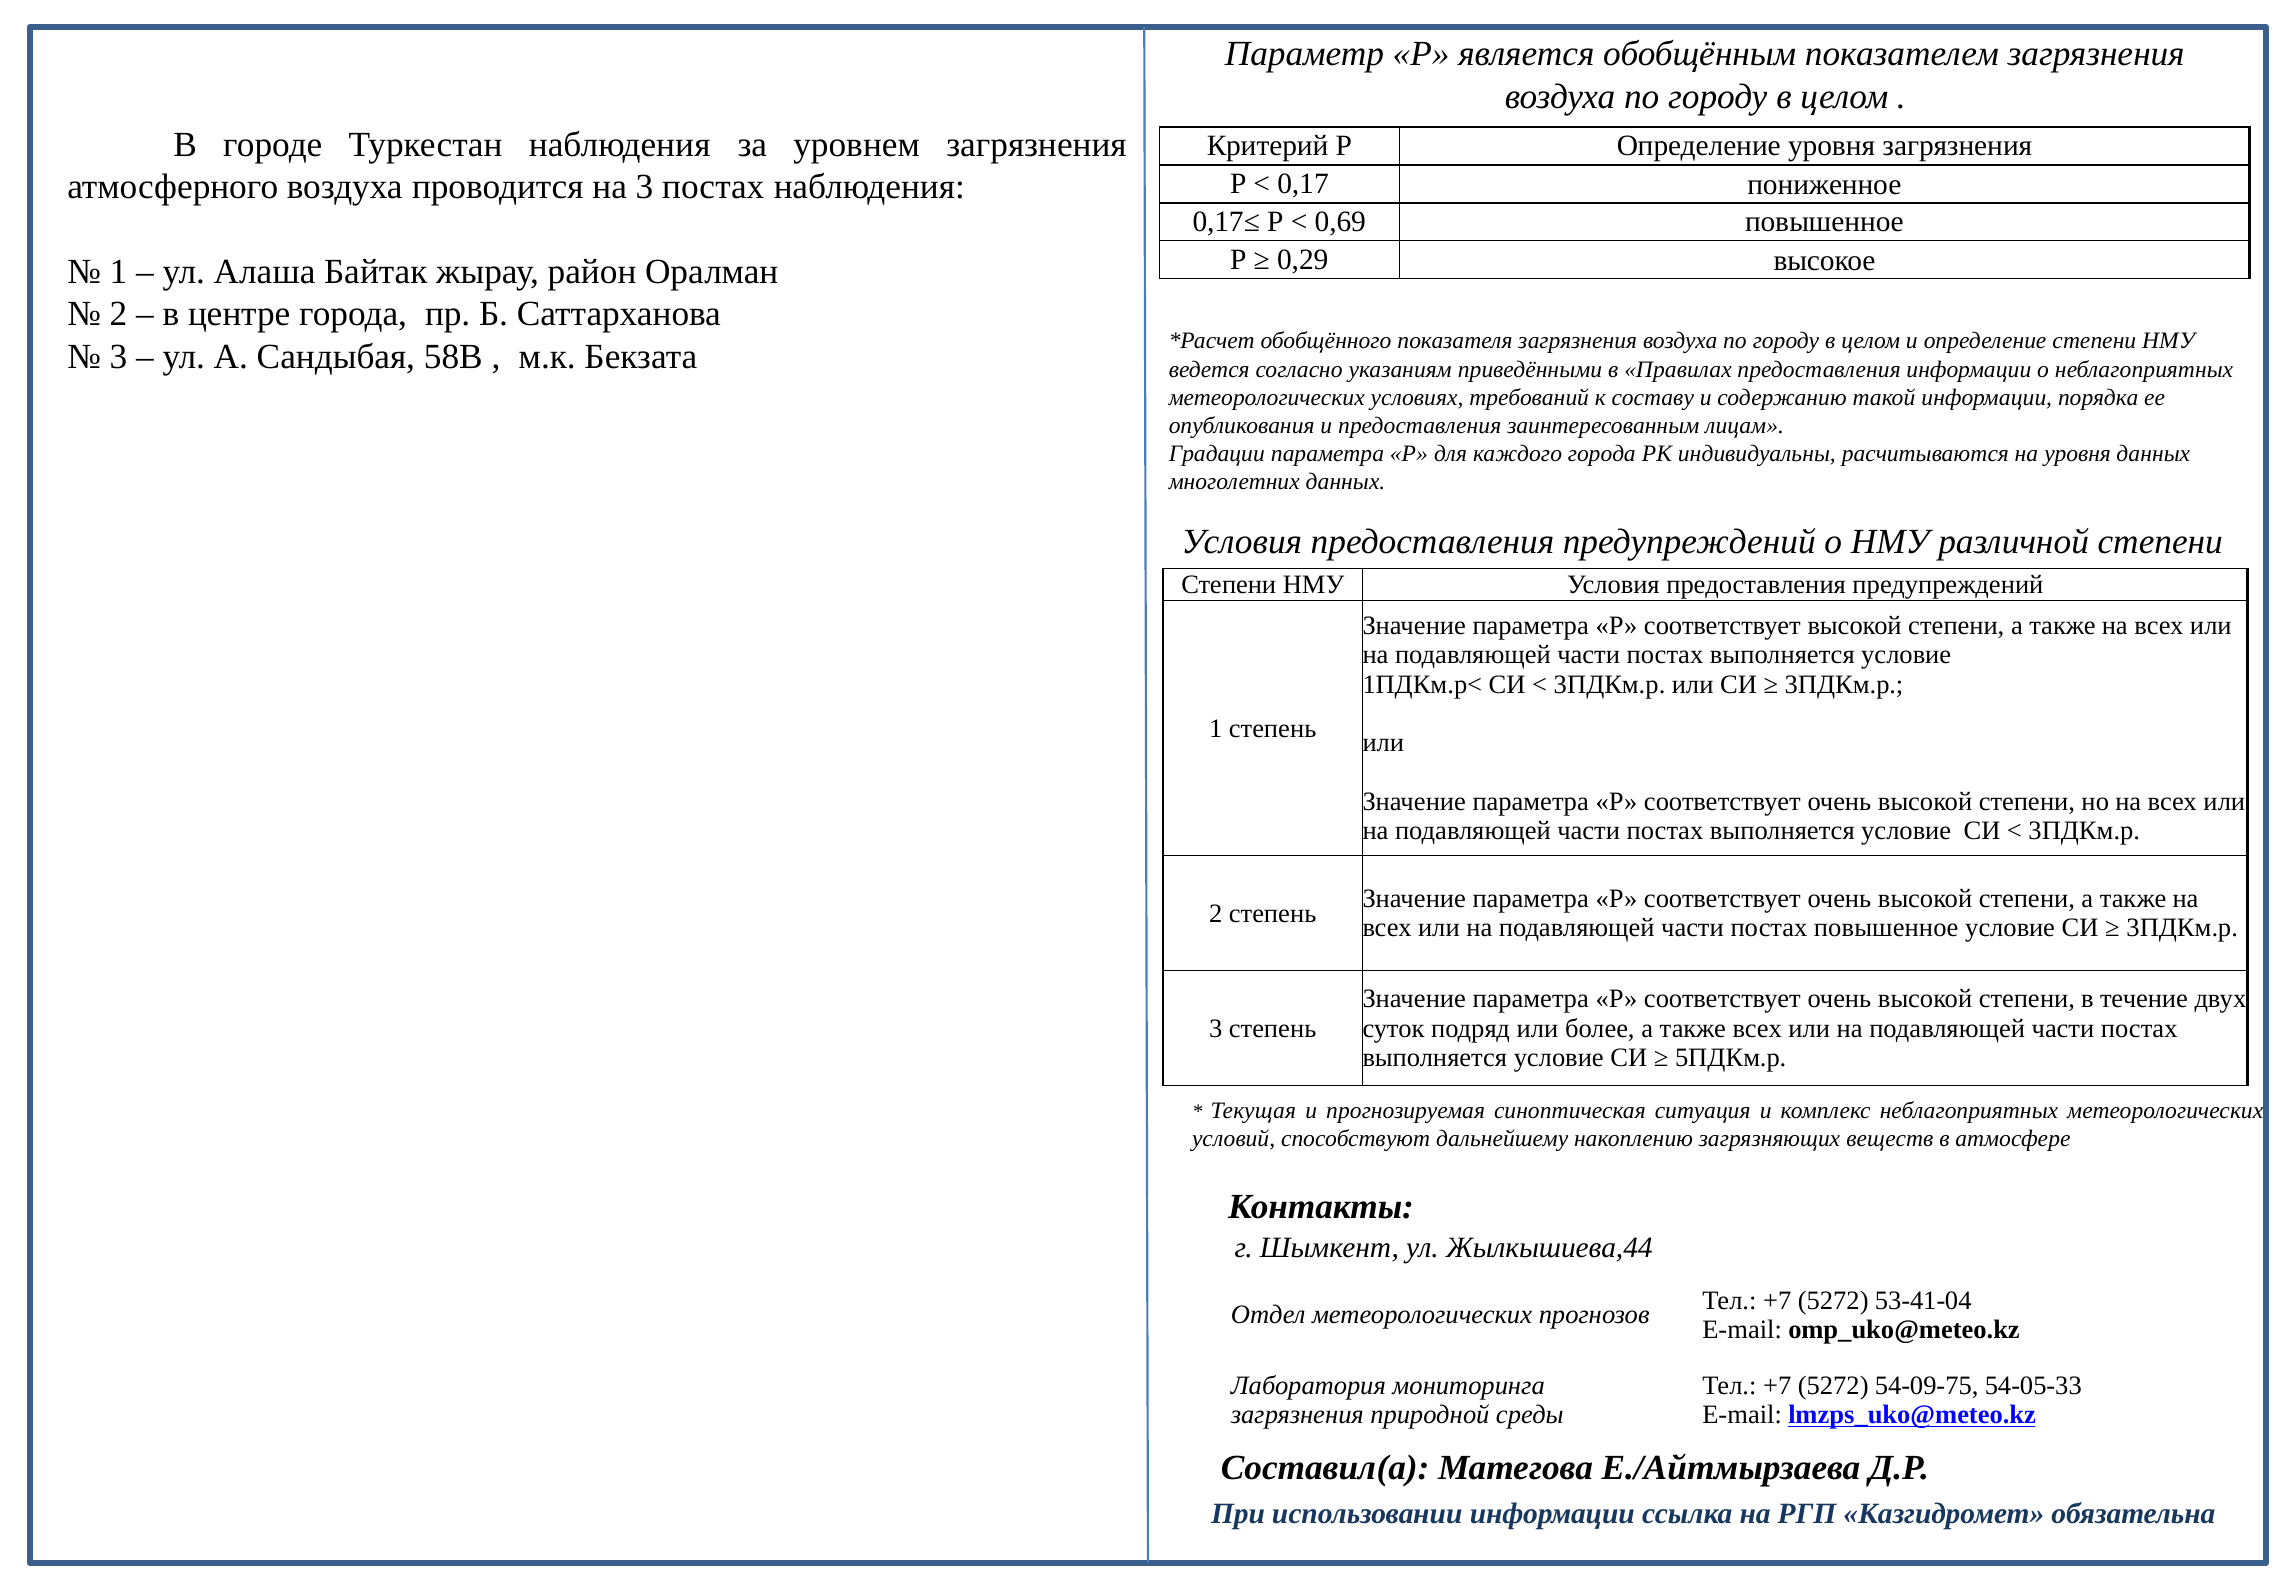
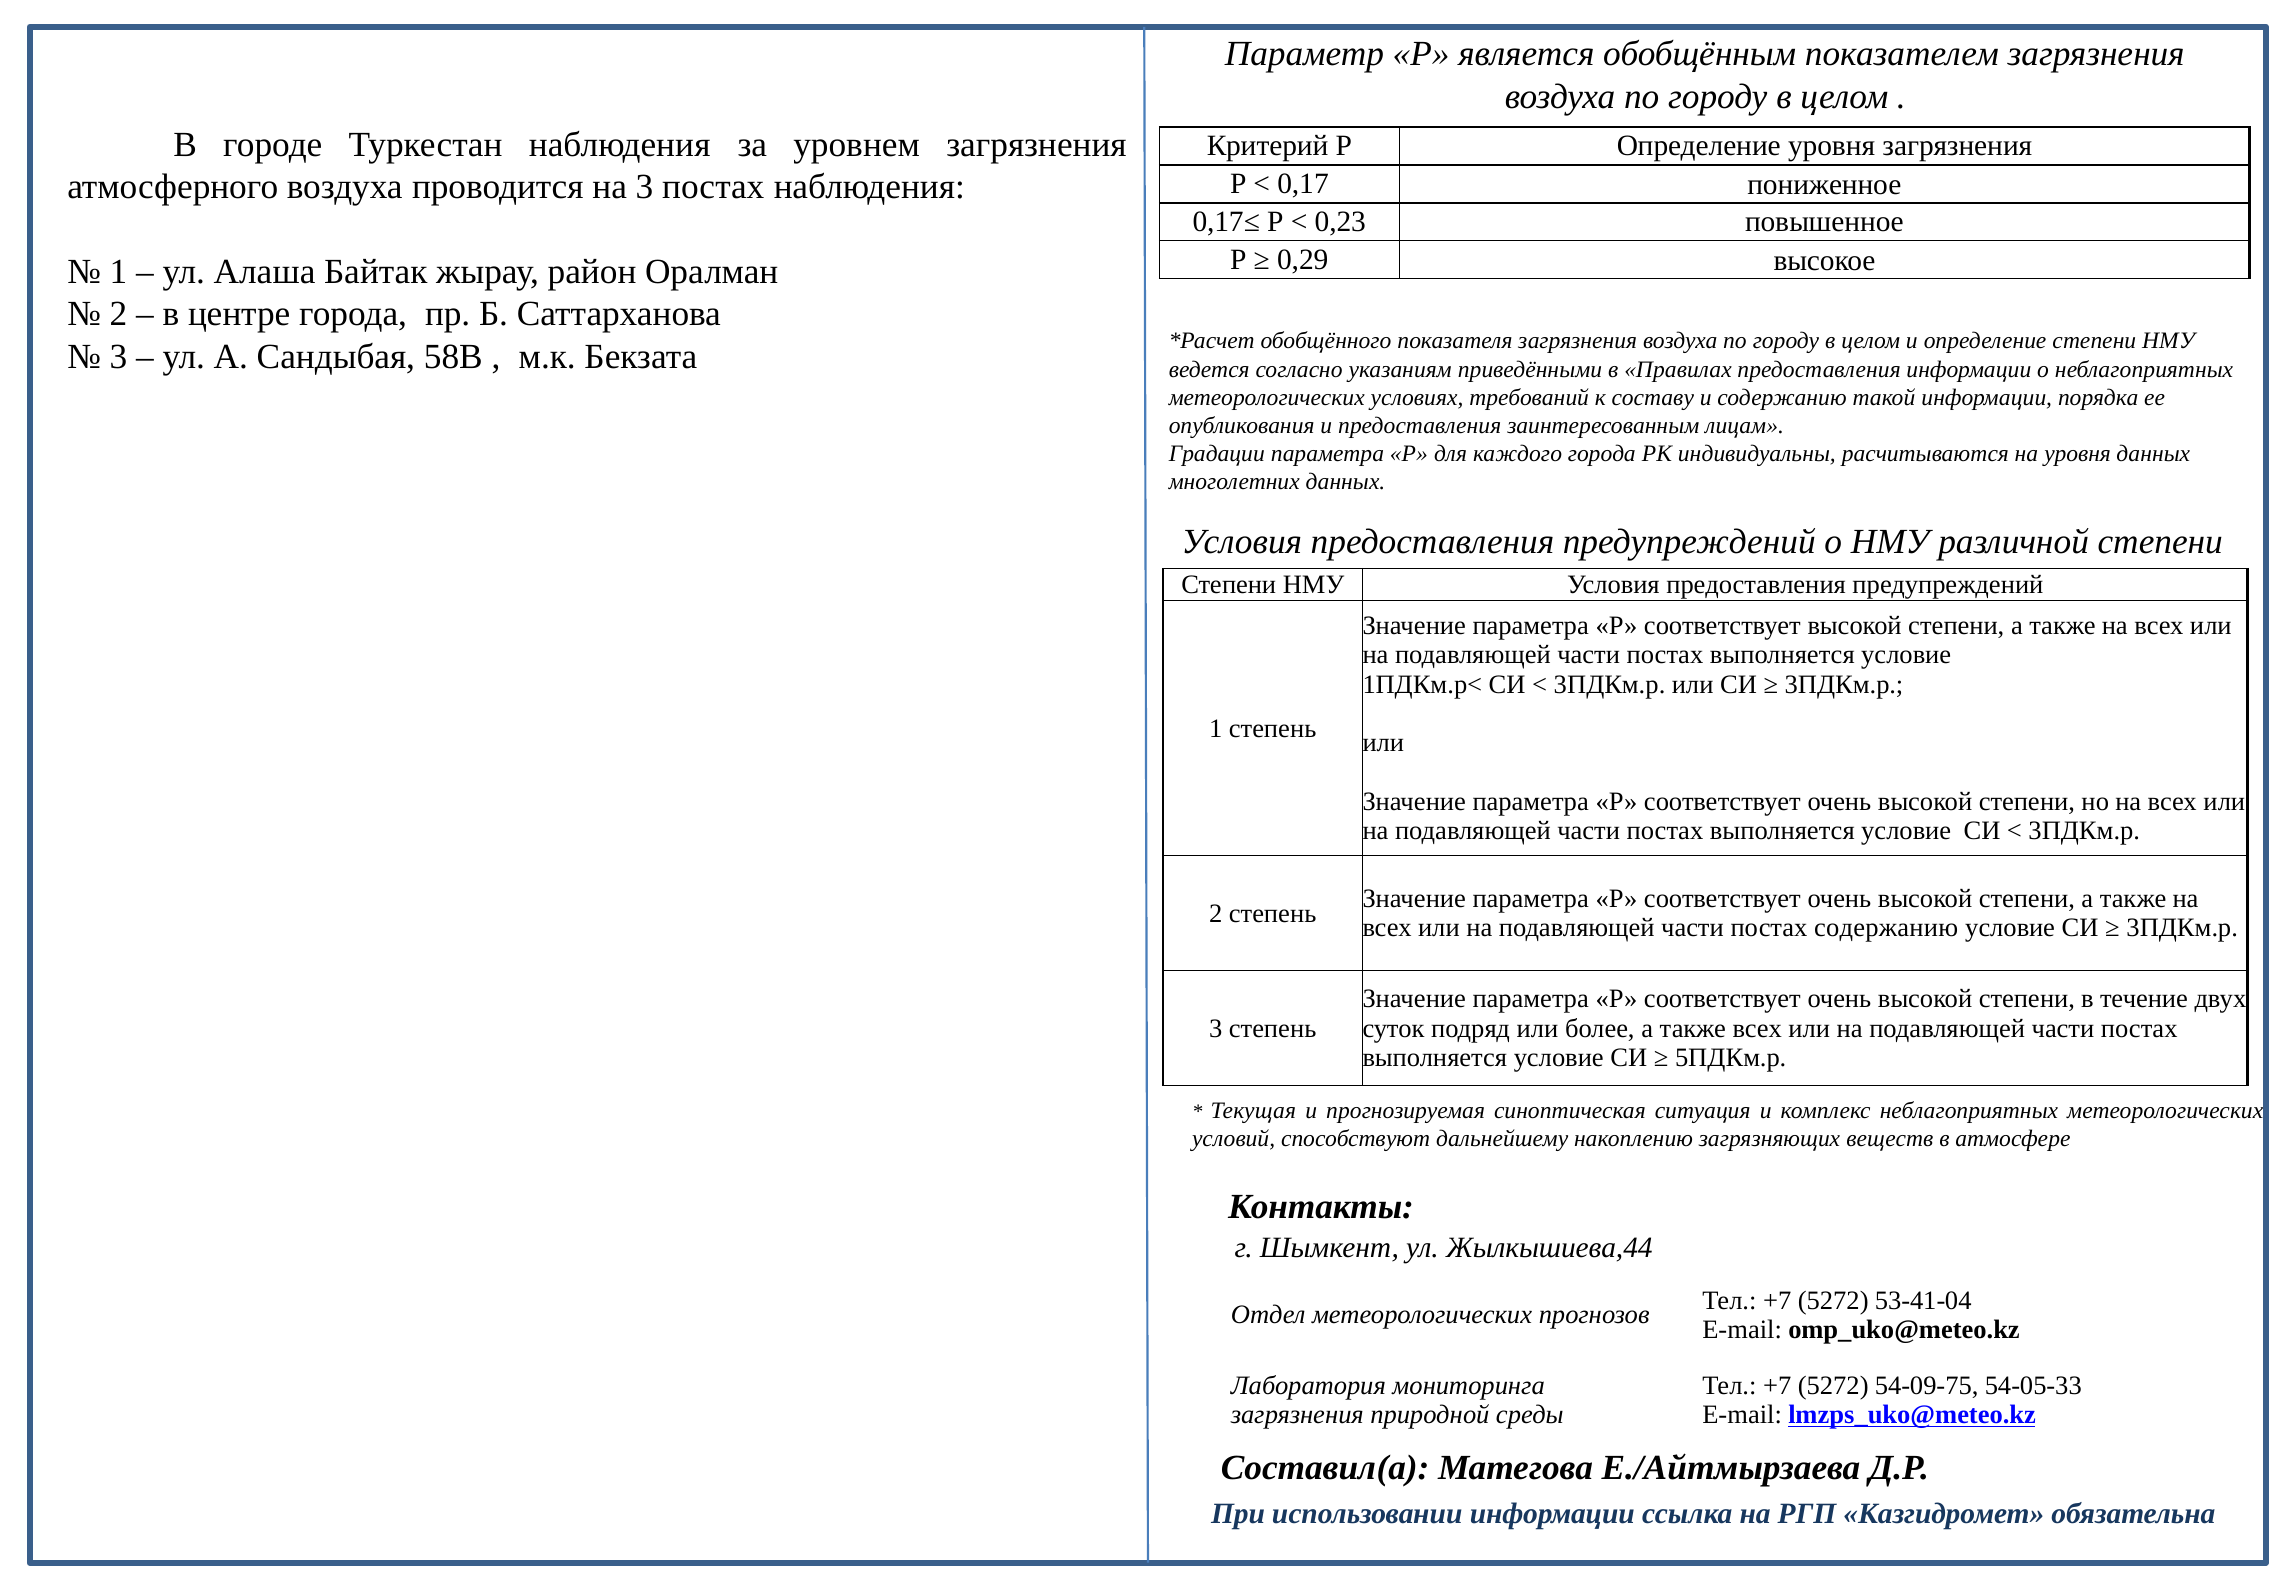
0,69: 0,69 -> 0,23
постах повышенное: повышенное -> содержанию
